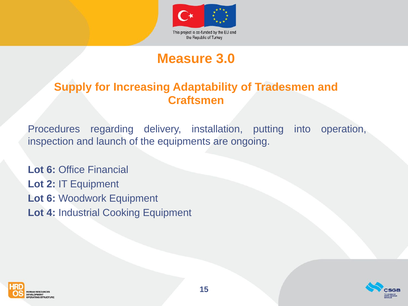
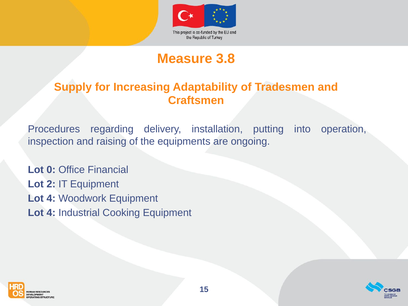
3.0: 3.0 -> 3.8
launch: launch -> raising
6 at (51, 170): 6 -> 0
6 at (51, 199): 6 -> 4
